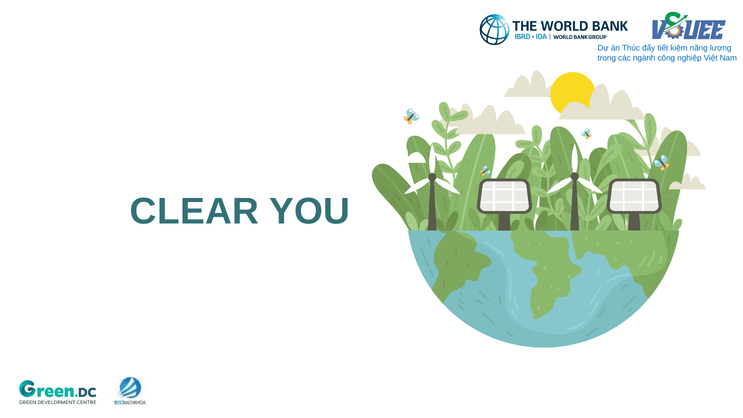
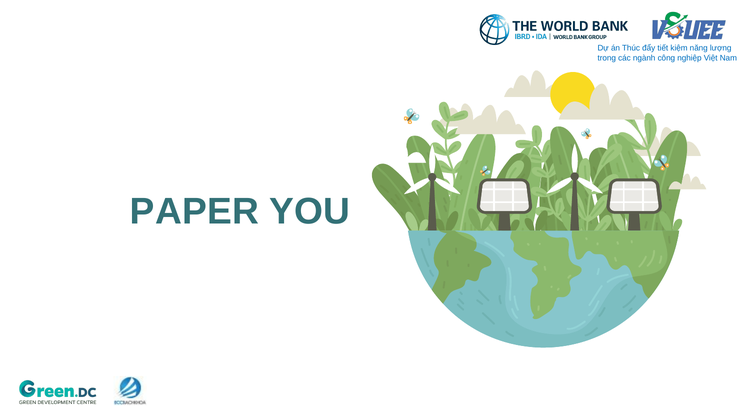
CLEAR: CLEAR -> PAPER
